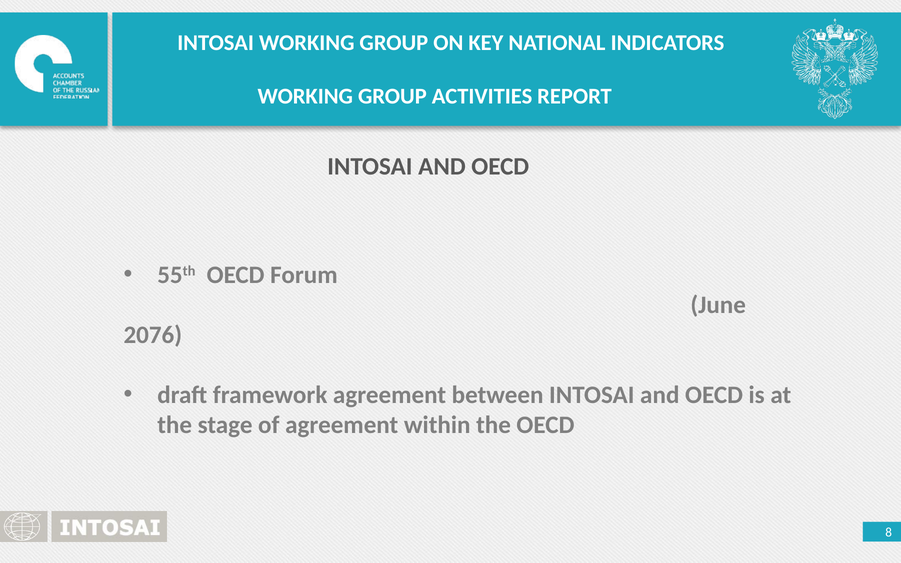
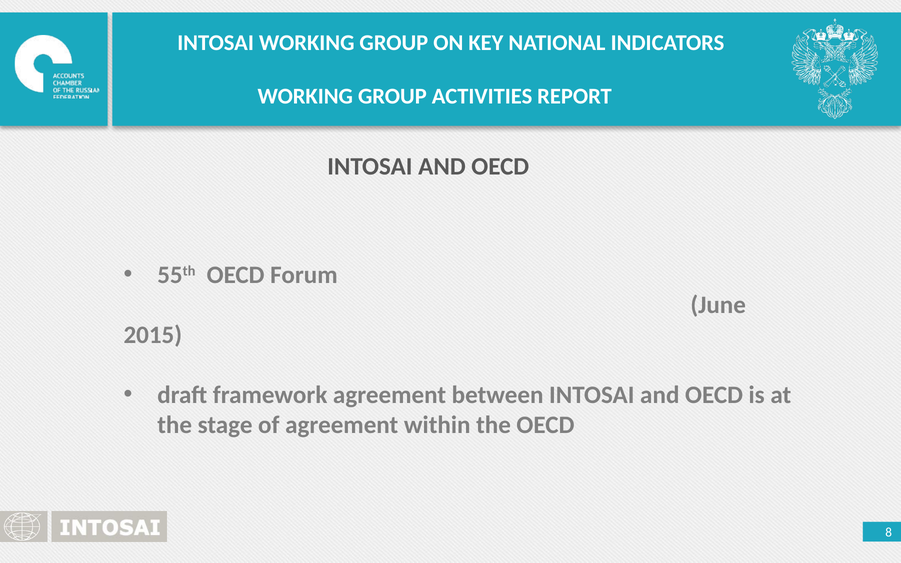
2076: 2076 -> 2015
